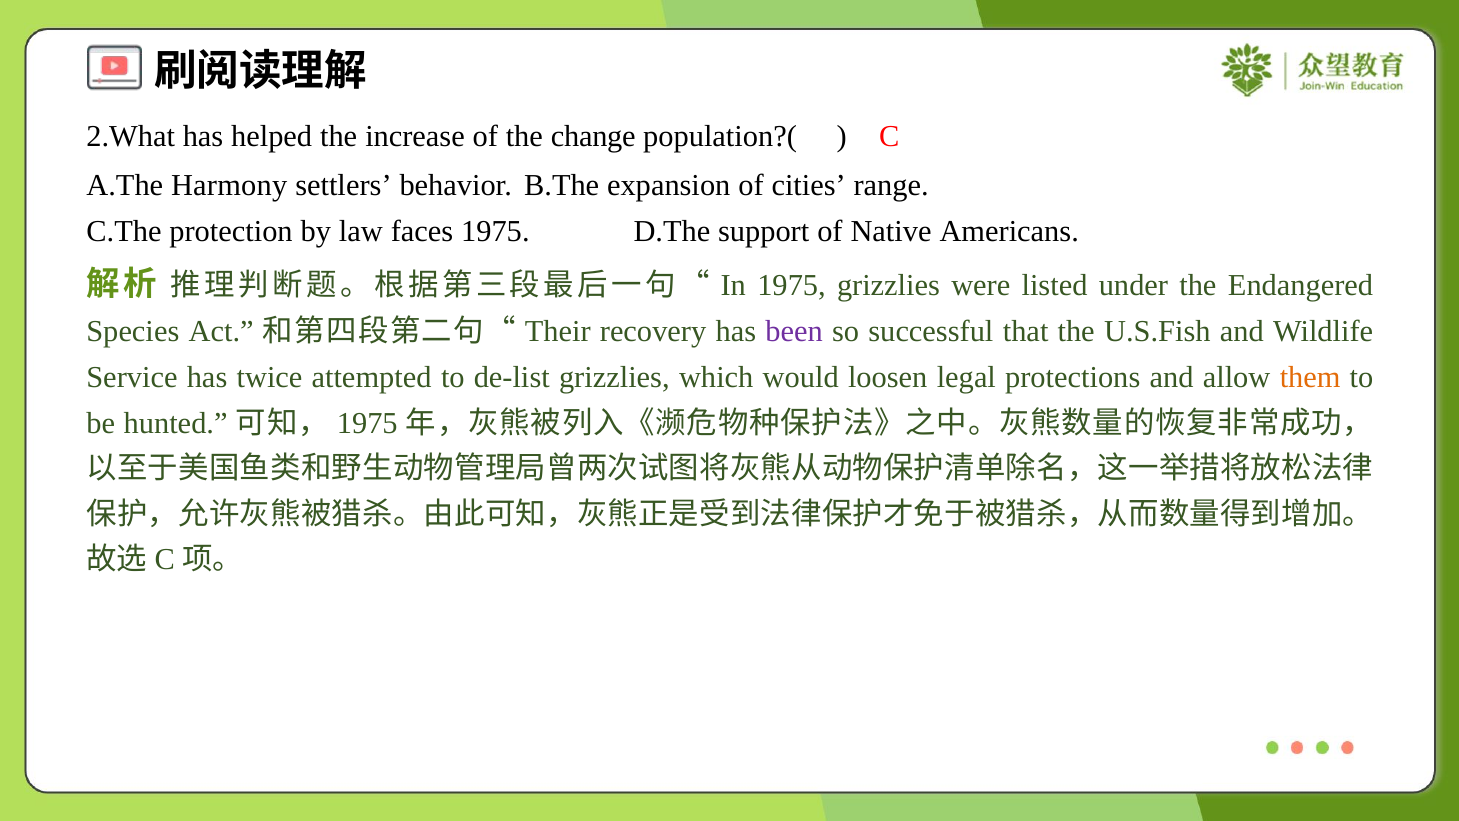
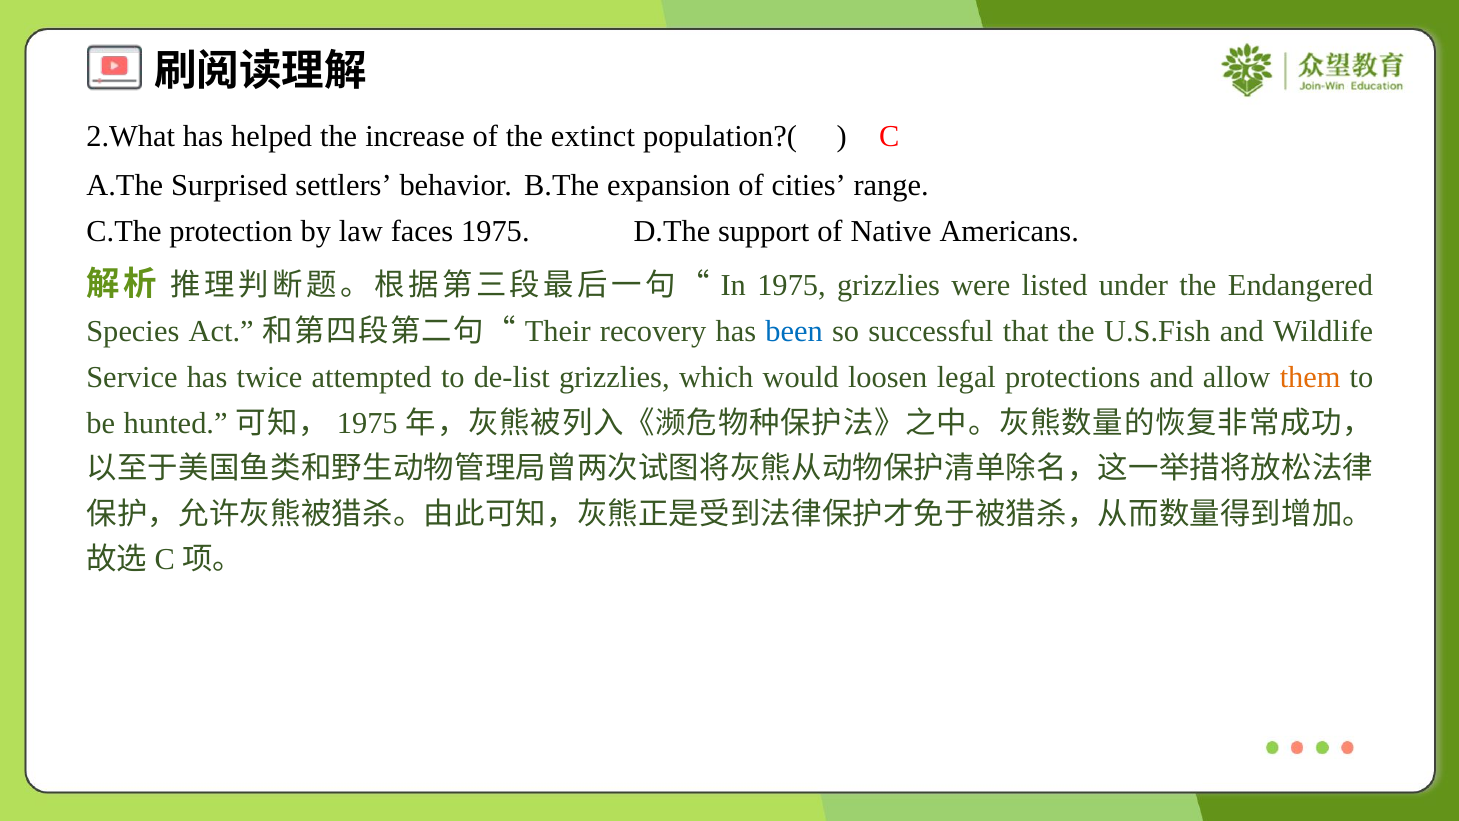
change: change -> extinct
Harmony: Harmony -> Surprised
been colour: purple -> blue
